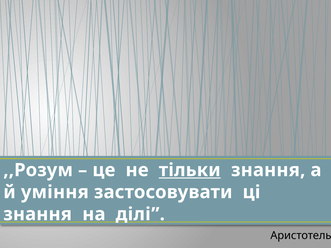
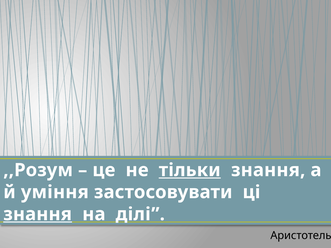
знання at (38, 214) underline: none -> present
